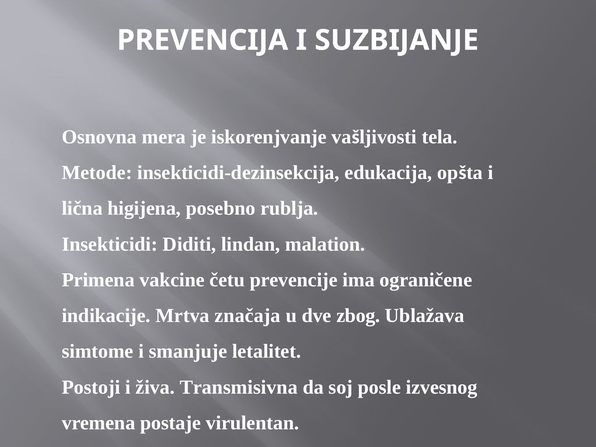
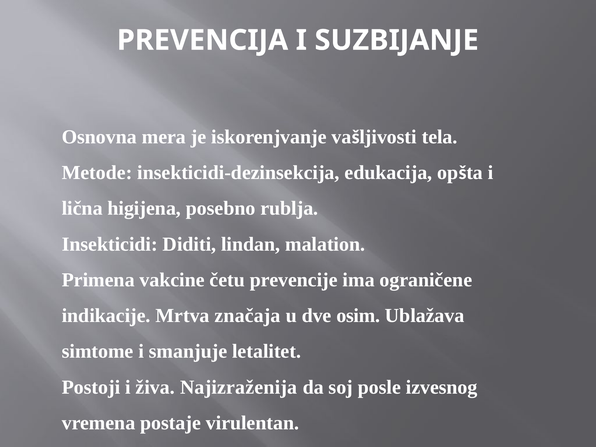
zbog: zbog -> osim
Transmisivna: Transmisivna -> Najizraženija
